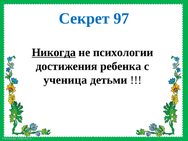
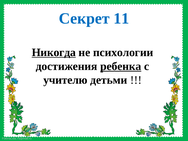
97: 97 -> 11
ребенка underline: none -> present
ученица: ученица -> учителю
